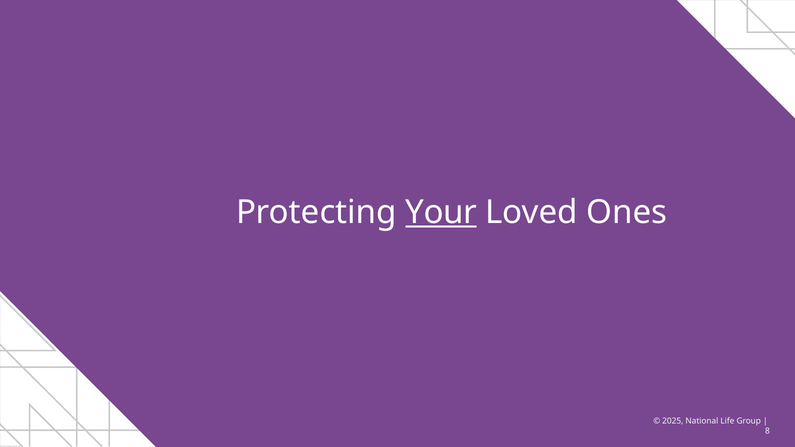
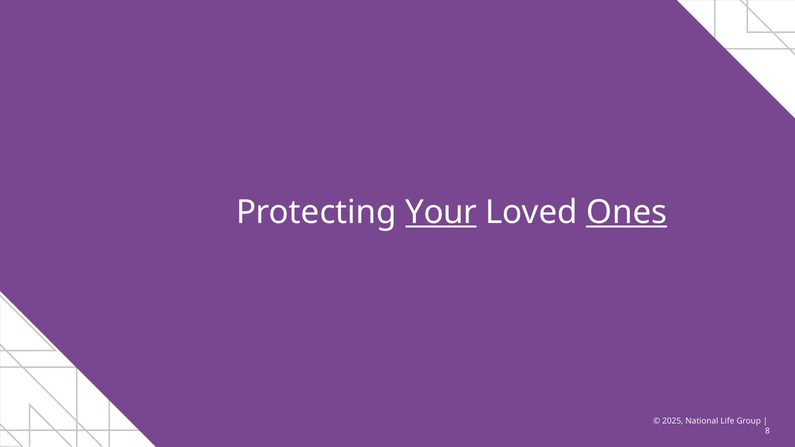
Ones underline: none -> present
